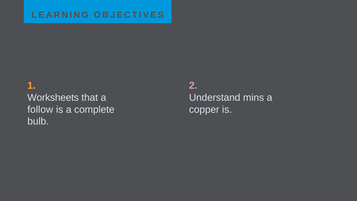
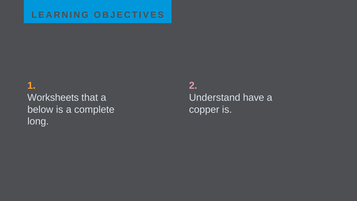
mins: mins -> have
follow: follow -> below
bulb: bulb -> long
